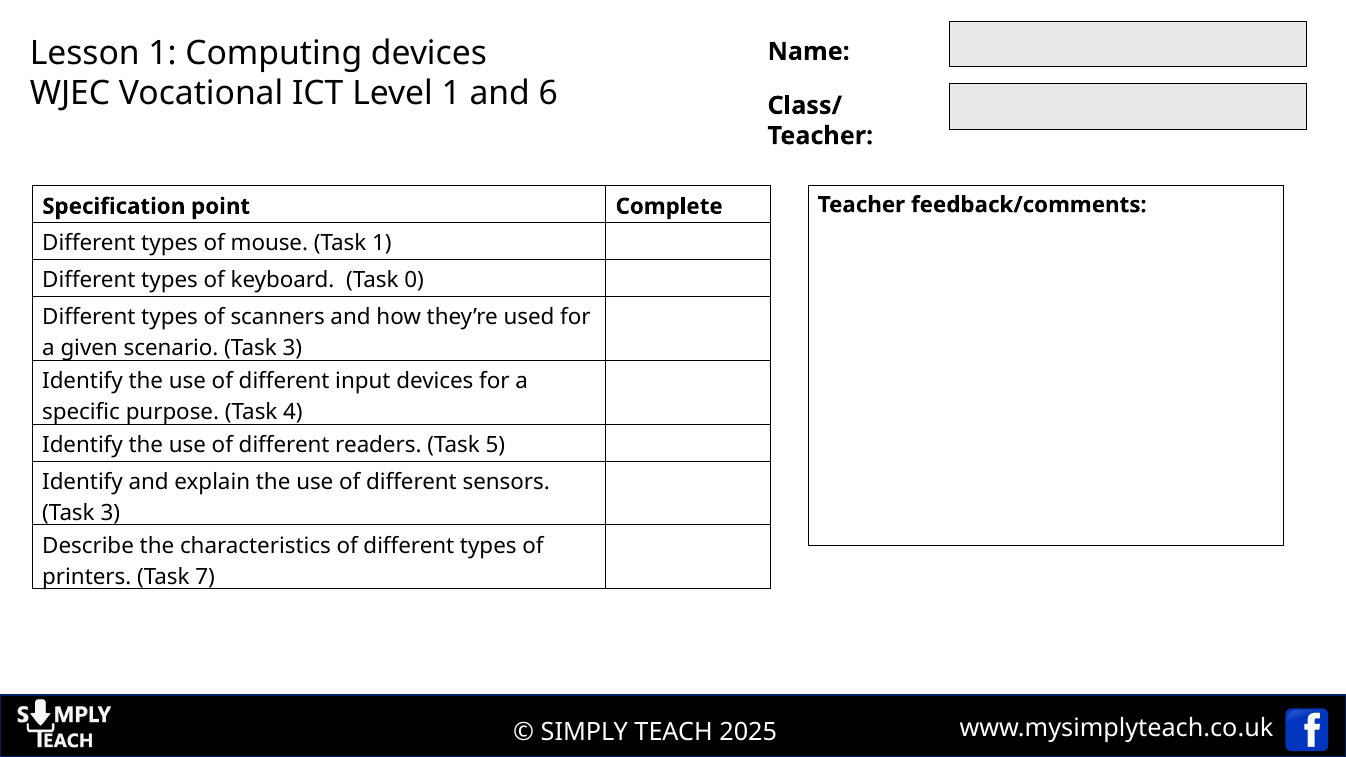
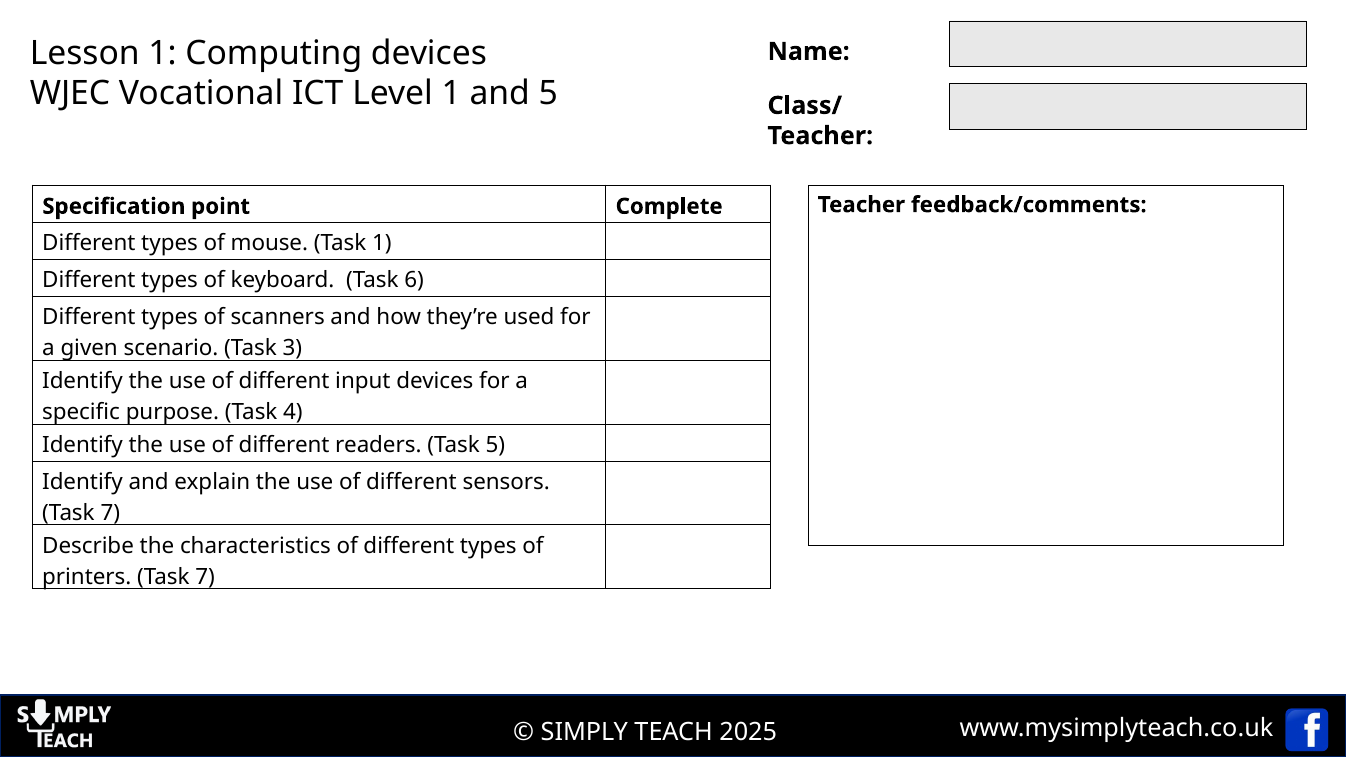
and 6: 6 -> 5
0: 0 -> 6
3 at (110, 513): 3 -> 7
